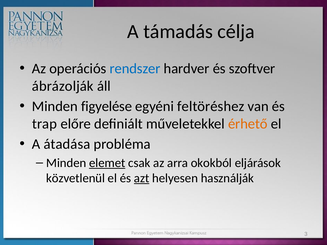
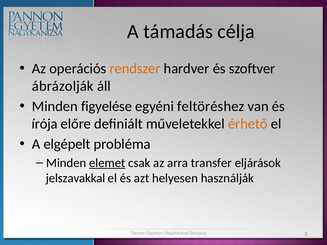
rendszer colour: blue -> orange
trap: trap -> írója
átadása: átadása -> elgépelt
okokból: okokból -> transfer
közvetlenül: közvetlenül -> jelszavakkal
azt underline: present -> none
